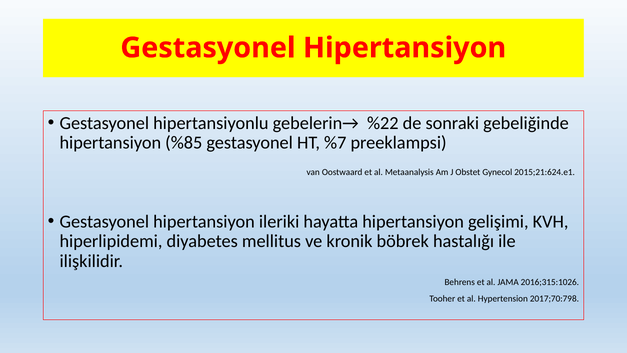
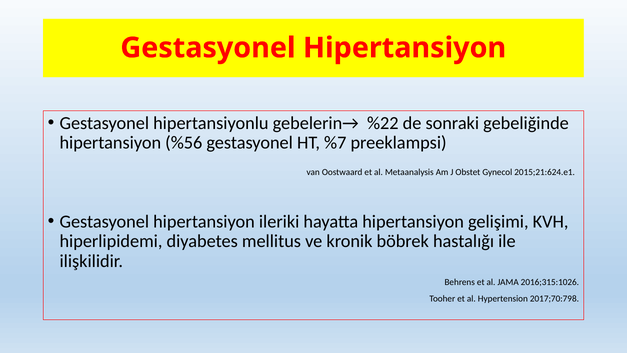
%85: %85 -> %56
